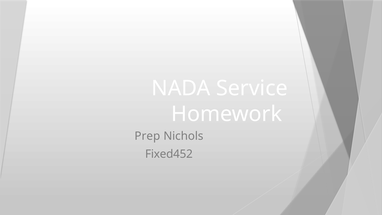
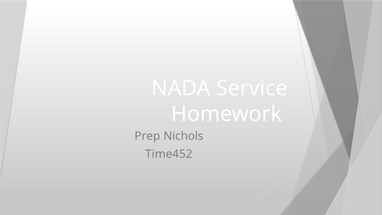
Fixed452: Fixed452 -> Time452
